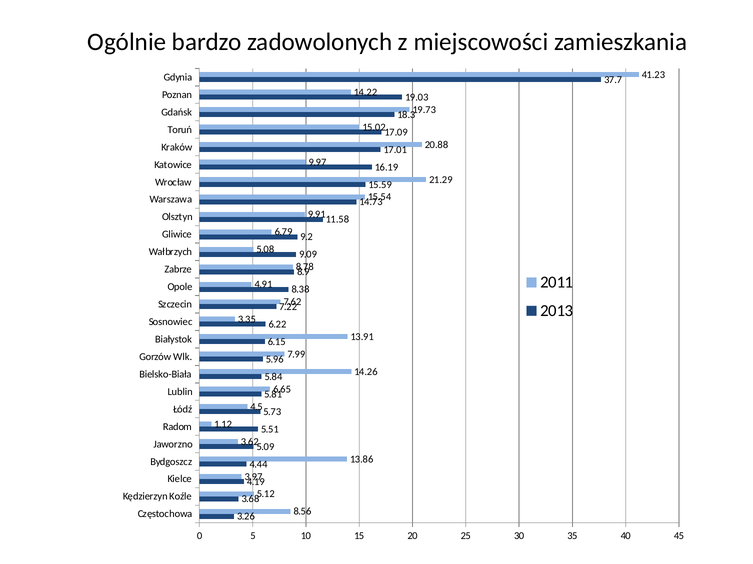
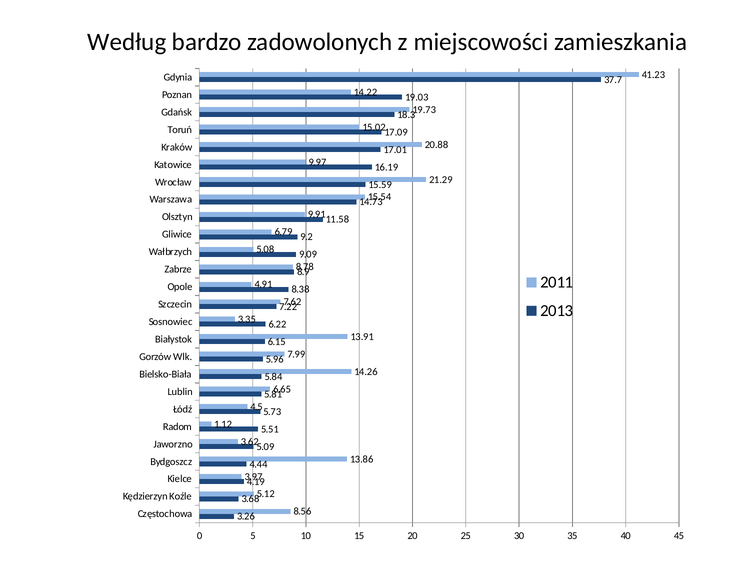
Ogólnie: Ogólnie -> Według
